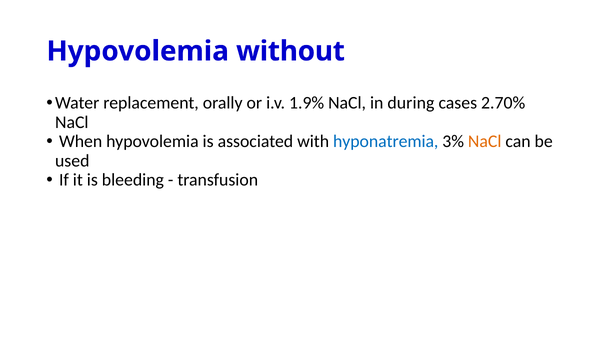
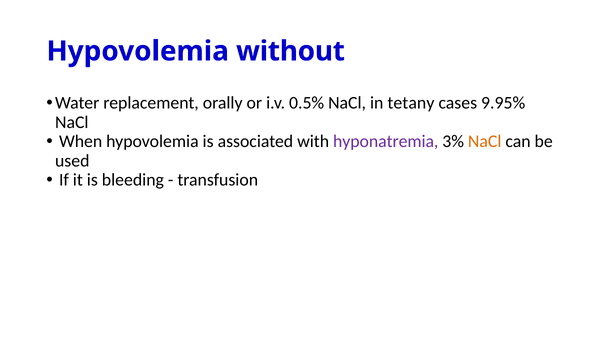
1.9%: 1.9% -> 0.5%
during: during -> tetany
2.70%: 2.70% -> 9.95%
hyponatremia colour: blue -> purple
